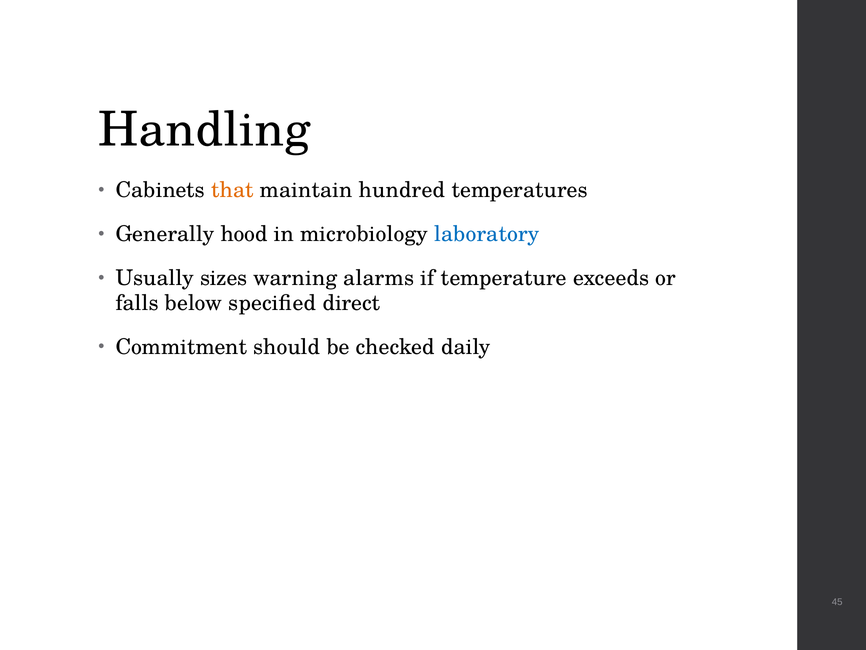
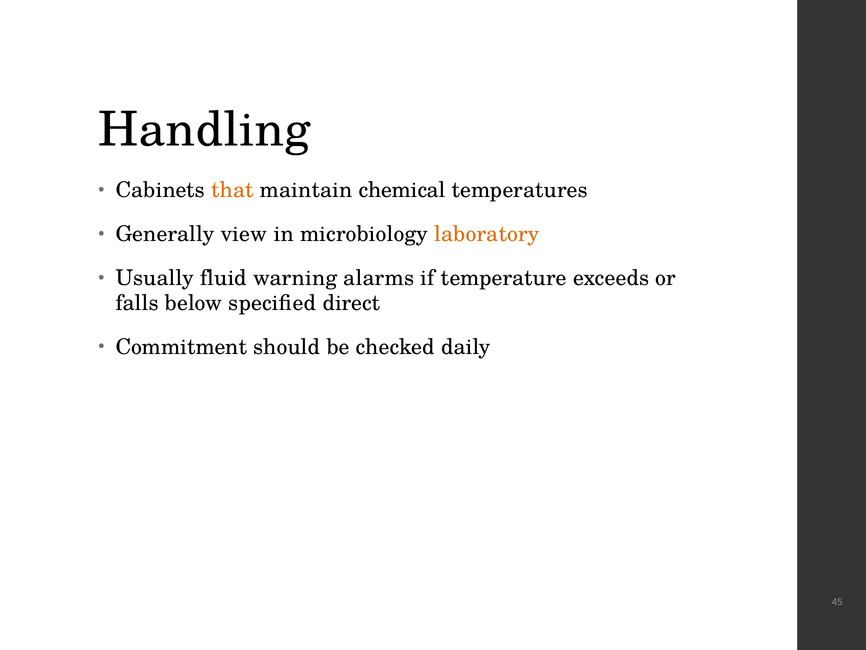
hundred: hundred -> chemical
hood: hood -> view
laboratory colour: blue -> orange
sizes: sizes -> fluid
